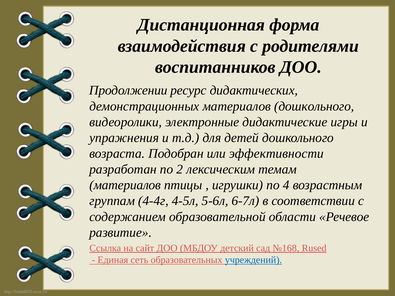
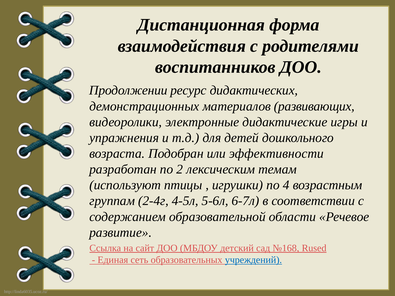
материалов дошкольного: дошкольного -> развивающих
материалов at (125, 185): материалов -> используют
4-4г: 4-4г -> 2-4г
